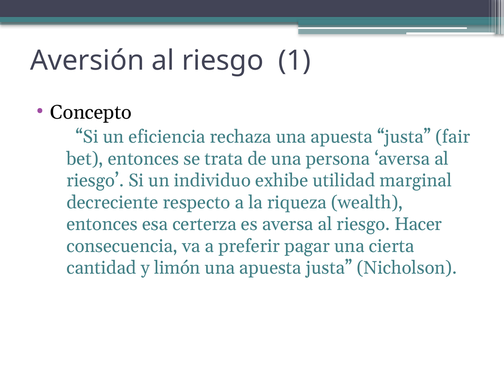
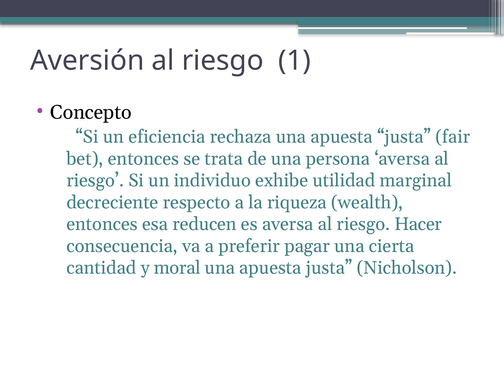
certerza: certerza -> reducen
limón: limón -> moral
